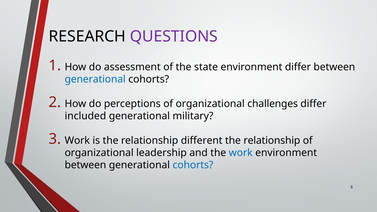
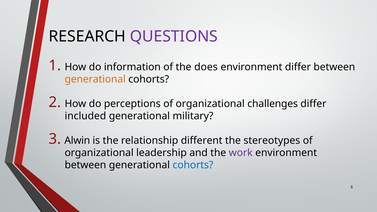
assessment: assessment -> information
state: state -> does
generational at (95, 79) colour: blue -> orange
Work at (77, 141): Work -> Alwin
relationship at (272, 141): relationship -> stereotypes
work at (241, 153) colour: blue -> purple
